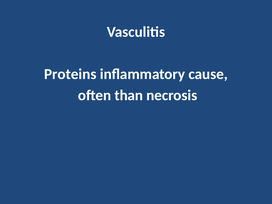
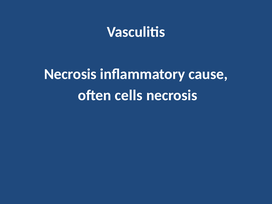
Proteins at (70, 74): Proteins -> Necrosis
than: than -> cells
